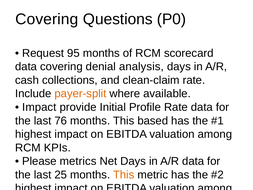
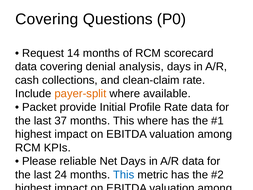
95: 95 -> 14
Impact at (39, 107): Impact -> Packet
76: 76 -> 37
This based: based -> where
metrics: metrics -> reliable
25: 25 -> 24
This at (124, 175) colour: orange -> blue
